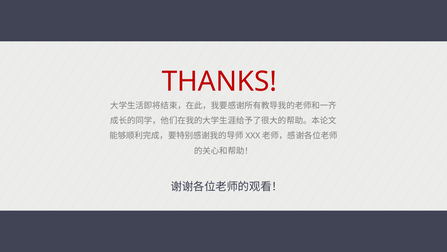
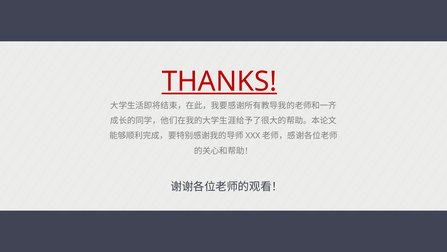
THANKS underline: none -> present
